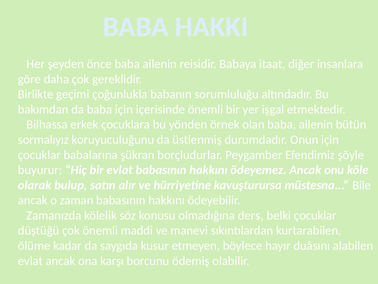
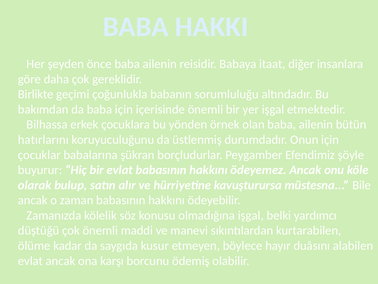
sormalıyız: sormalıyız -> hatırlarını
olmadığına ders: ders -> işgal
belki çocuklar: çocuklar -> yardımcı
